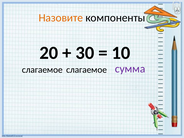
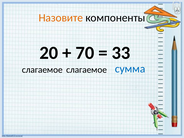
30: 30 -> 70
10: 10 -> 33
сумма colour: purple -> blue
